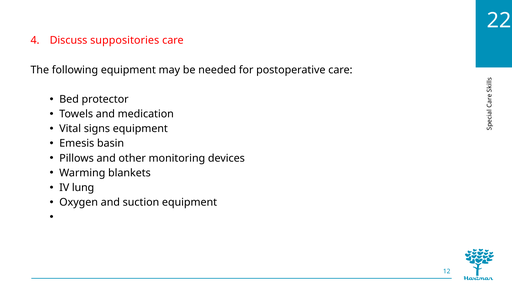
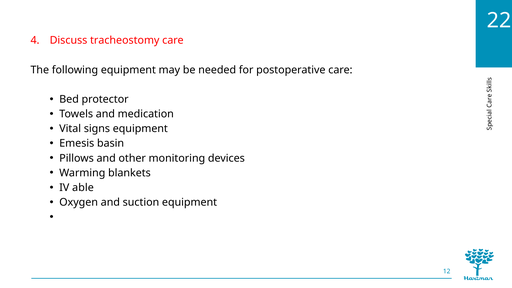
suppositories: suppositories -> tracheostomy
lung: lung -> able
